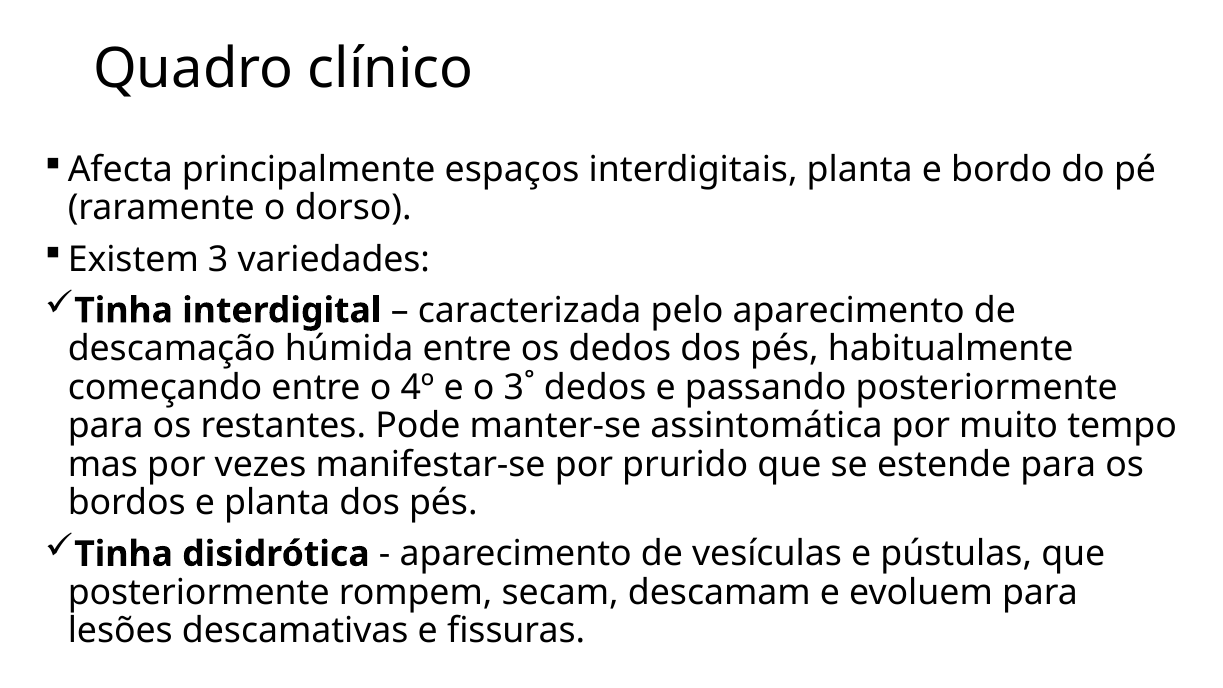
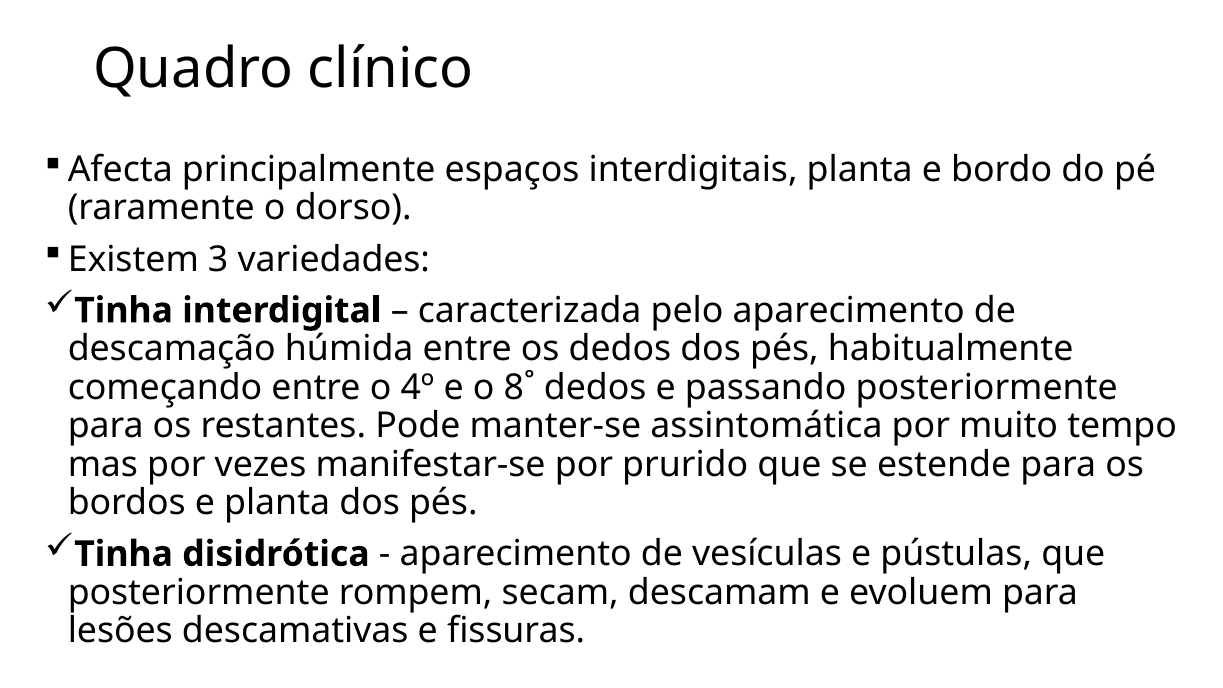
3˚: 3˚ -> 8˚
